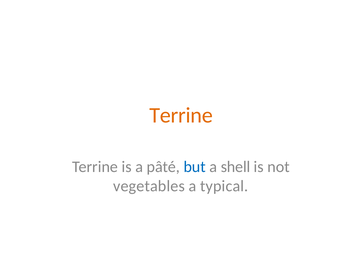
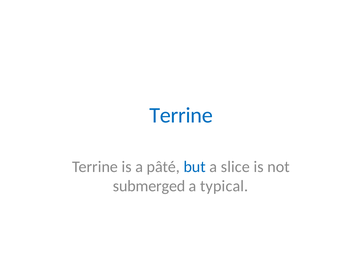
Terrine at (181, 115) colour: orange -> blue
shell: shell -> slice
vegetables: vegetables -> submerged
